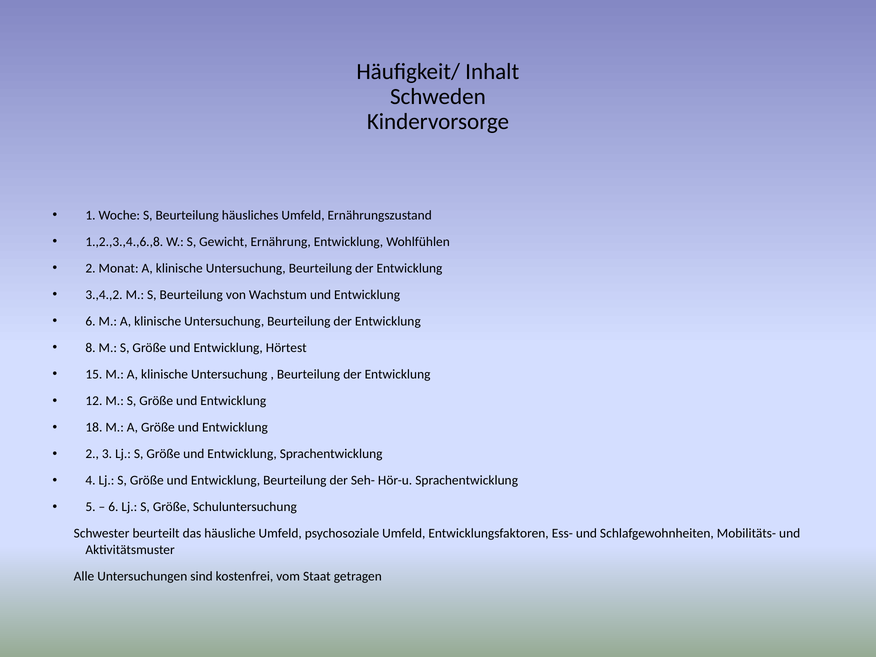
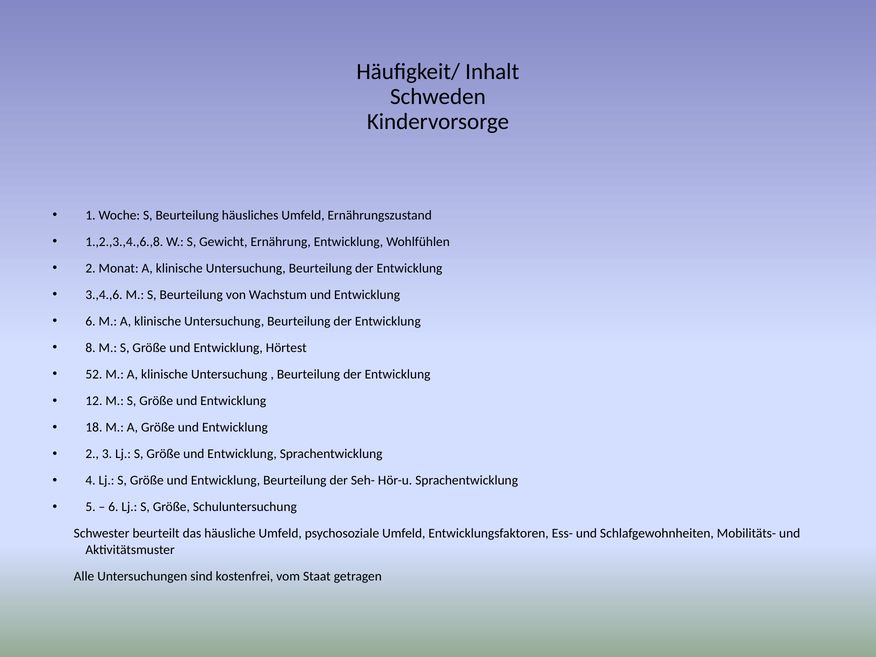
3.,4.,2: 3.,4.,2 -> 3.,4.,6
15: 15 -> 52
